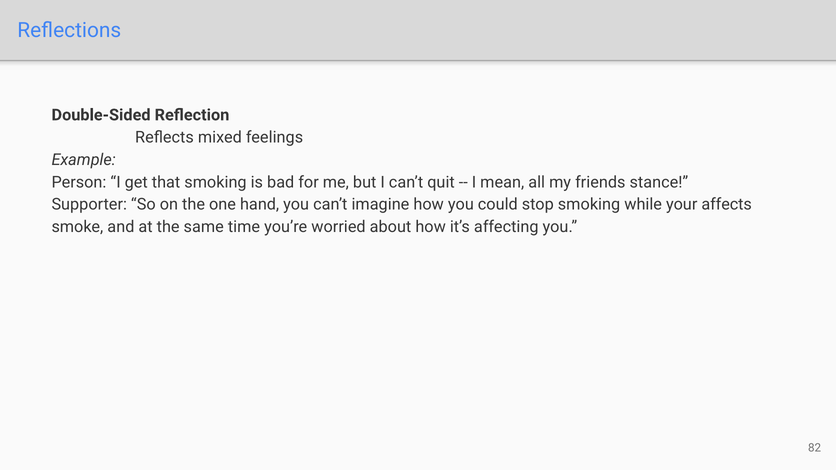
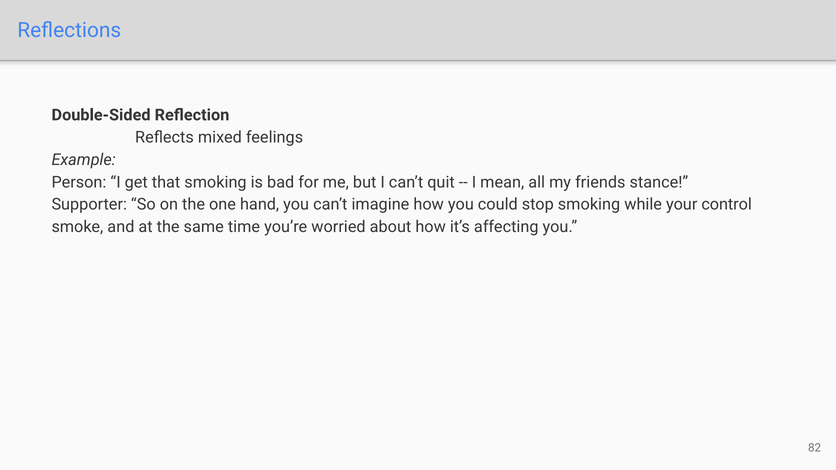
affects: affects -> control
